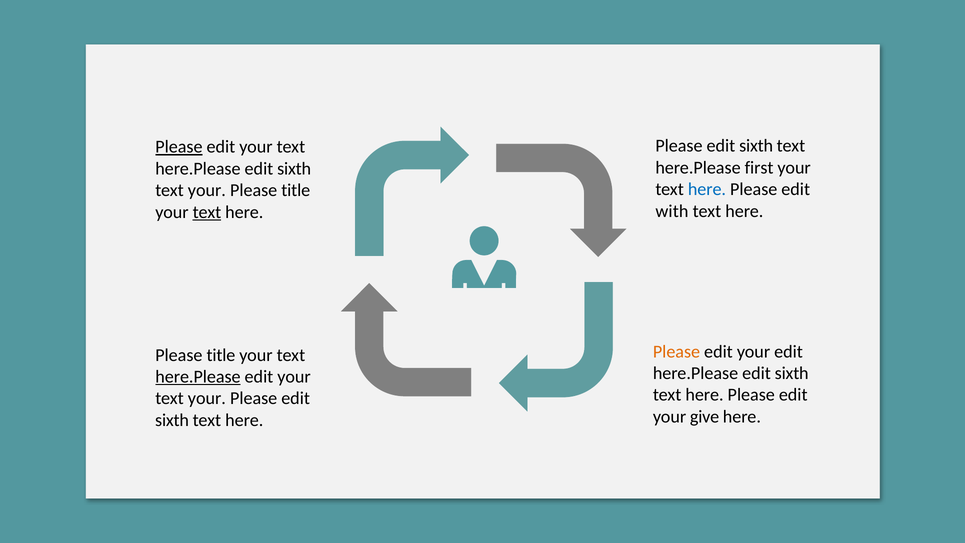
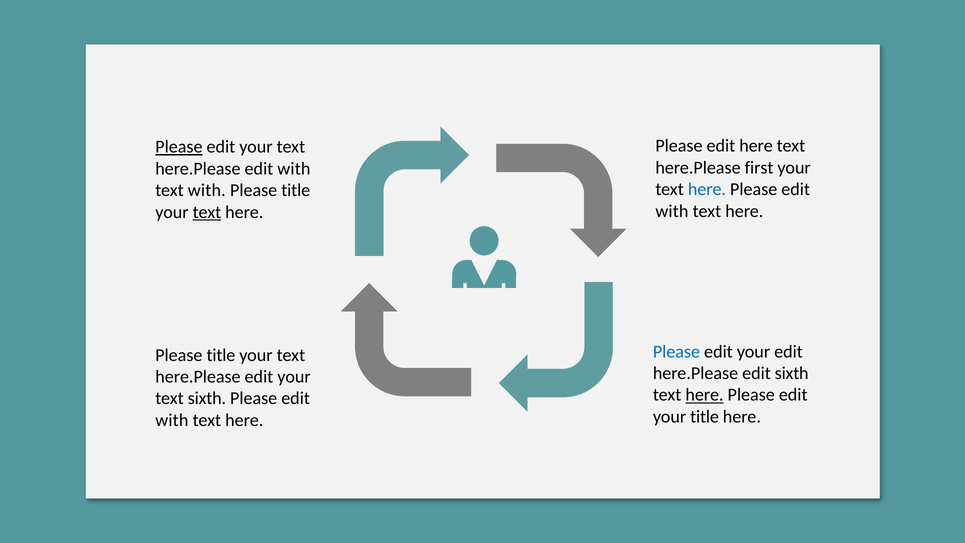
sixth at (756, 146): sixth -> here
sixth at (294, 169): sixth -> with
your at (207, 190): your -> with
Please at (676, 351) colour: orange -> blue
here.Please at (198, 377) underline: present -> none
here at (705, 395) underline: none -> present
your at (207, 398): your -> sixth
your give: give -> title
sixth at (172, 420): sixth -> with
